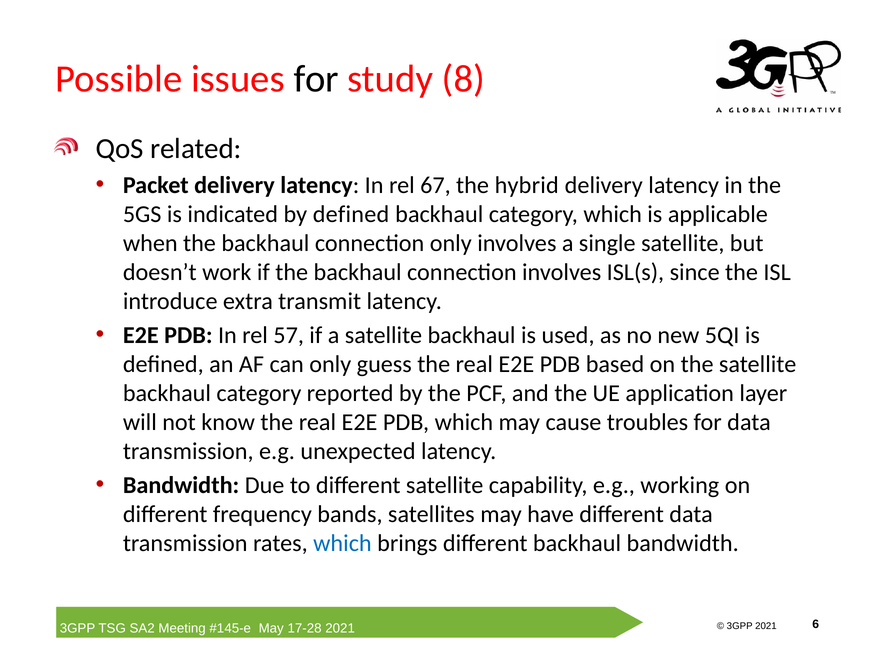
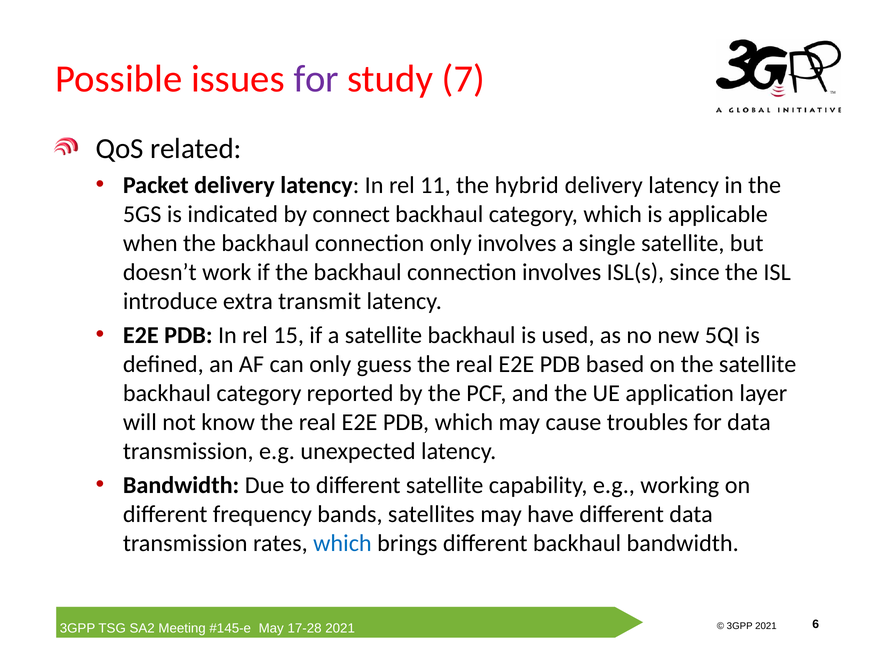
for at (316, 79) colour: black -> purple
8: 8 -> 7
67: 67 -> 11
by defined: defined -> connect
57: 57 -> 15
